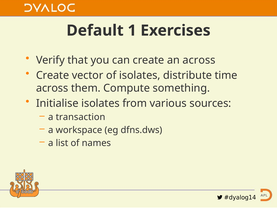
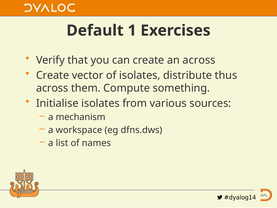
time: time -> thus
transaction: transaction -> mechanism
